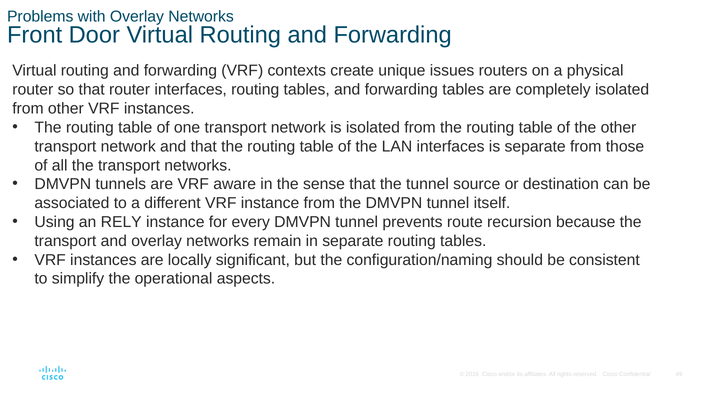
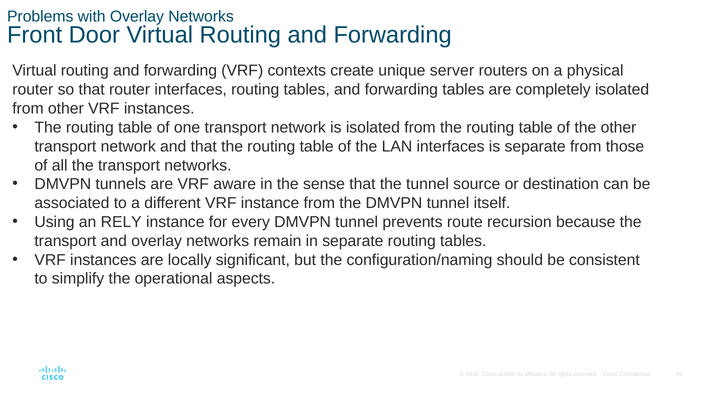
issues: issues -> server
